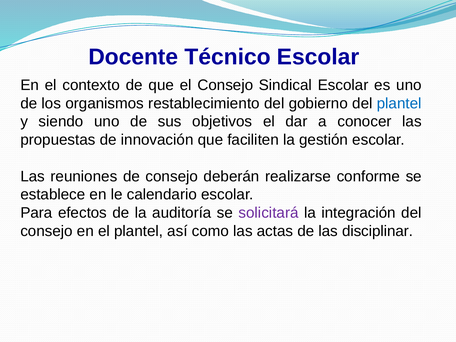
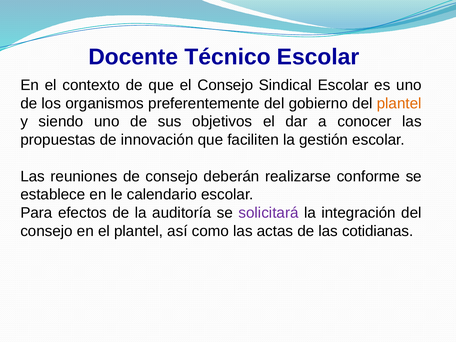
restablecimiento: restablecimiento -> preferentemente
plantel at (399, 103) colour: blue -> orange
disciplinar: disciplinar -> cotidianas
